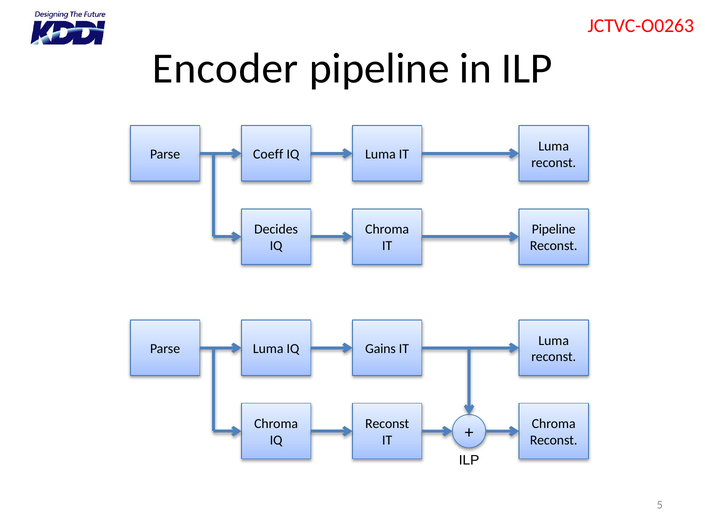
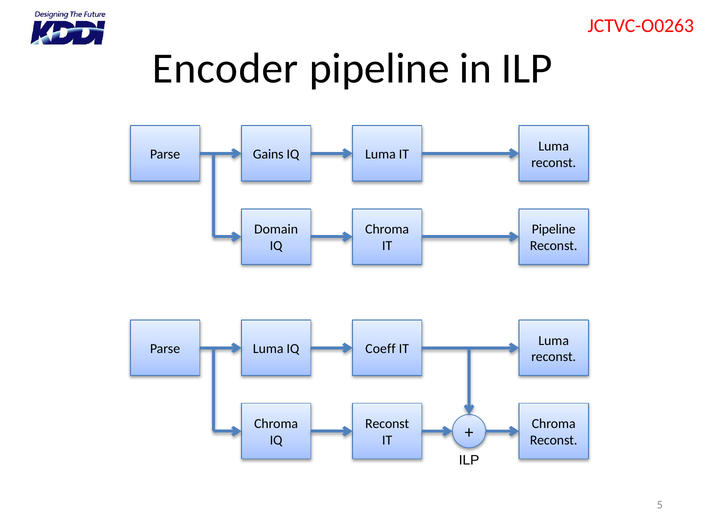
Coeff: Coeff -> Gains
Decides: Decides -> Domain
Gains: Gains -> Coeff
